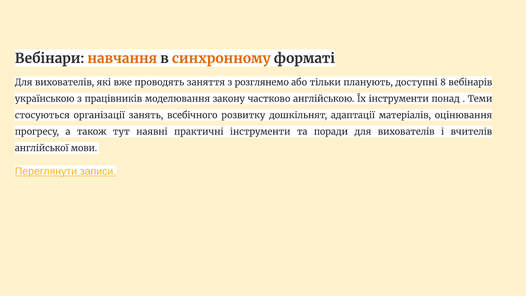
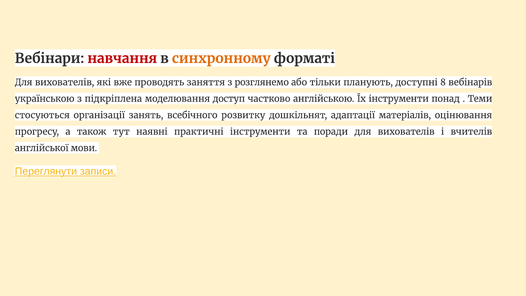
навчання colour: orange -> red
працівників: працівників -> підкріплена
закону: закону -> доступ
